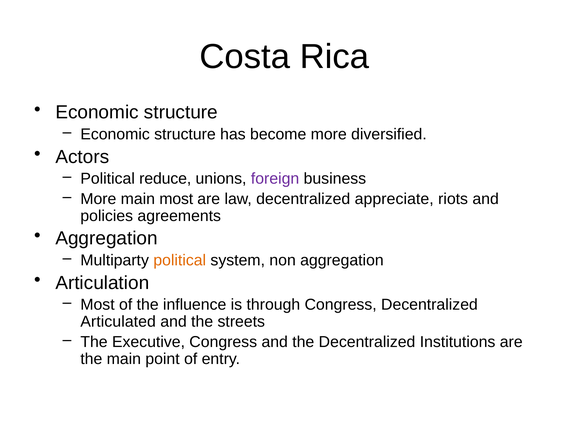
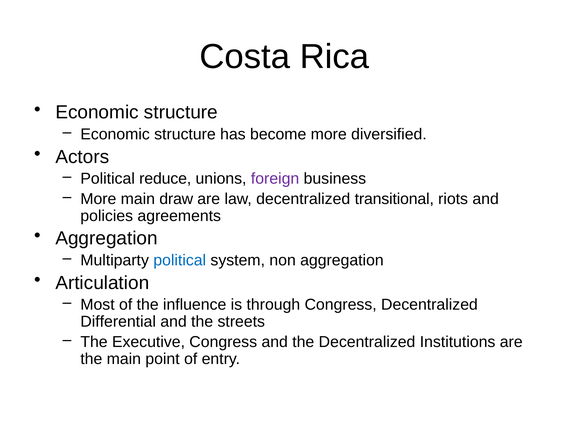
main most: most -> draw
appreciate: appreciate -> transitional
political at (180, 261) colour: orange -> blue
Articulated: Articulated -> Differential
